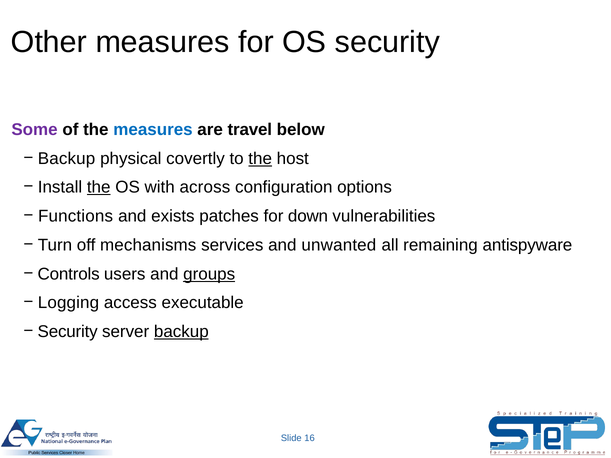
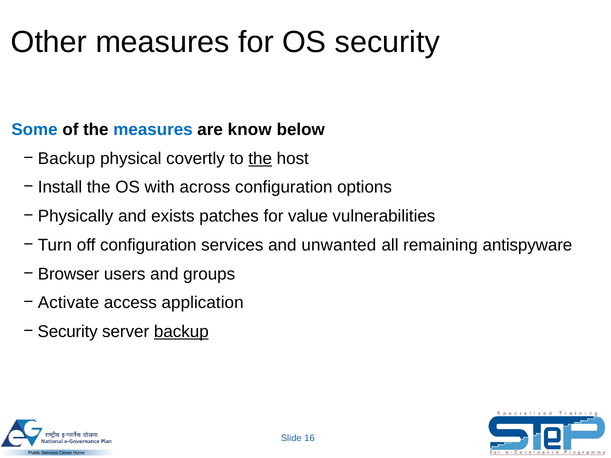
Some colour: purple -> blue
travel: travel -> know
the at (99, 187) underline: present -> none
Functions: Functions -> Physically
down: down -> value
off mechanisms: mechanisms -> configuration
Controls: Controls -> Browser
groups underline: present -> none
Logging: Logging -> Activate
executable: executable -> application
